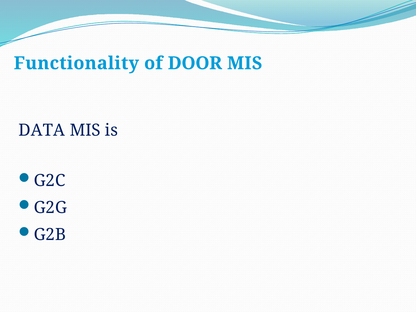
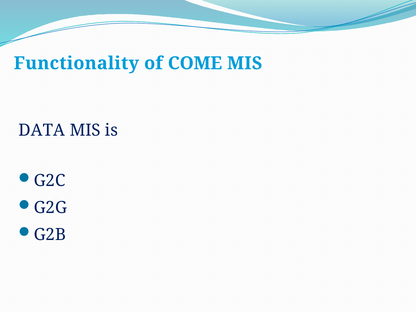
DOOR: DOOR -> COME
